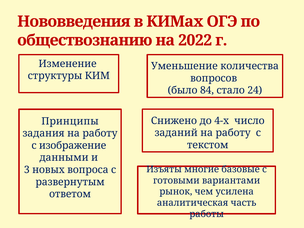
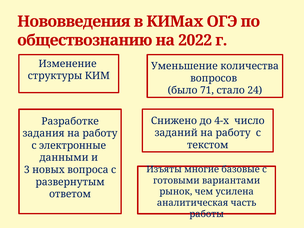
84: 84 -> 71
Принципы: Принципы -> Разработке
изображение: изображение -> электронные
